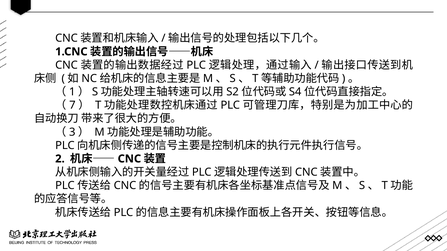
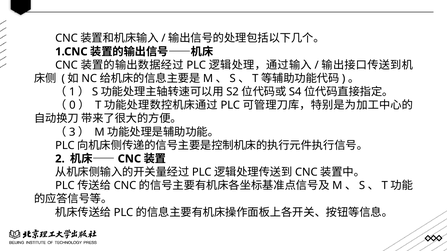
7: 7 -> 0
